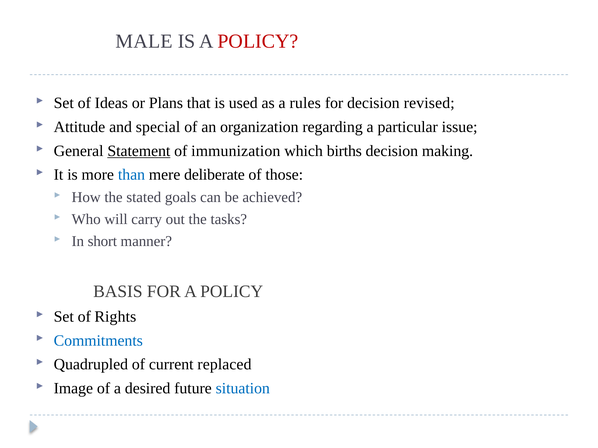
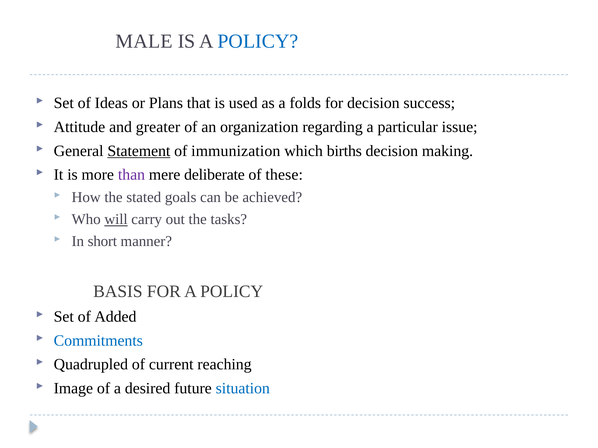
POLICY at (258, 41) colour: red -> blue
rules: rules -> folds
revised: revised -> success
special: special -> greater
than colour: blue -> purple
those: those -> these
will underline: none -> present
Rights: Rights -> Added
replaced: replaced -> reaching
